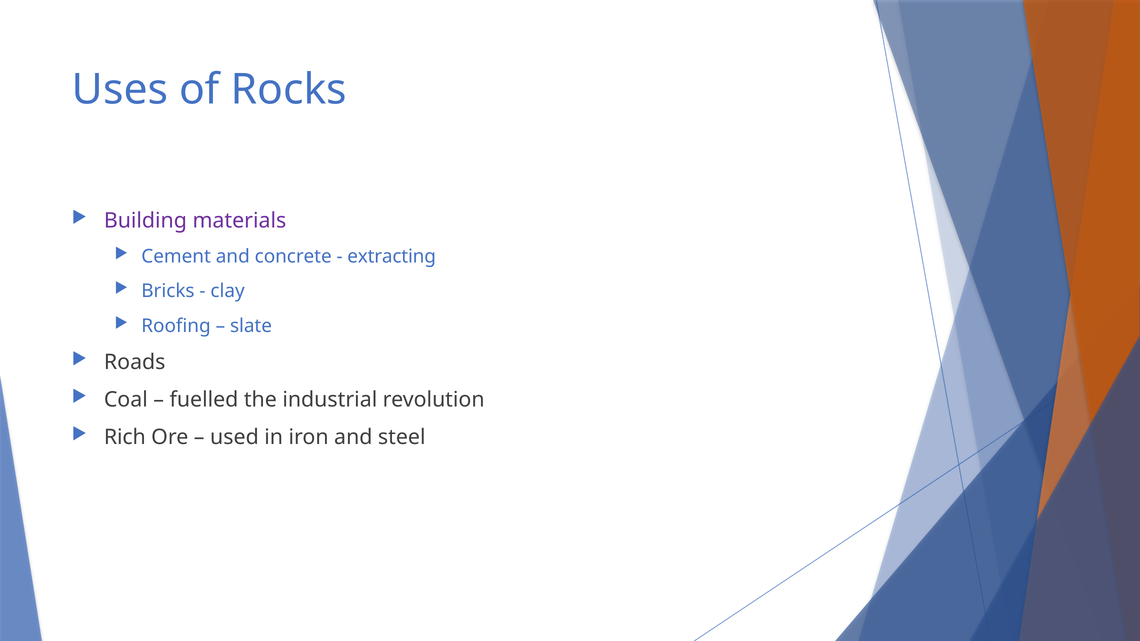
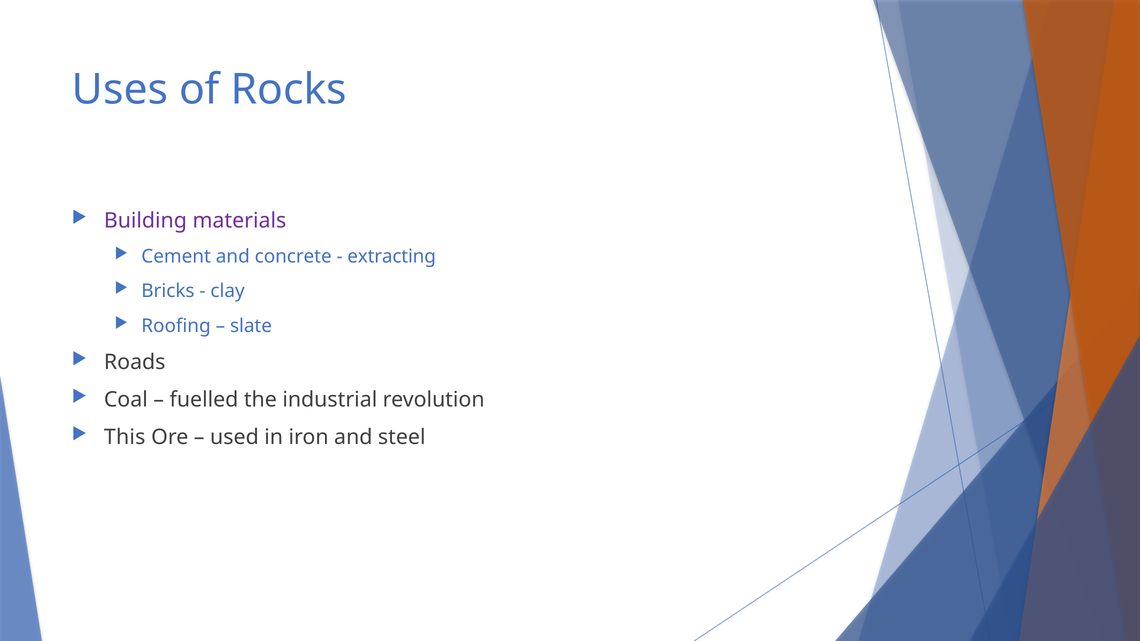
Rich: Rich -> This
